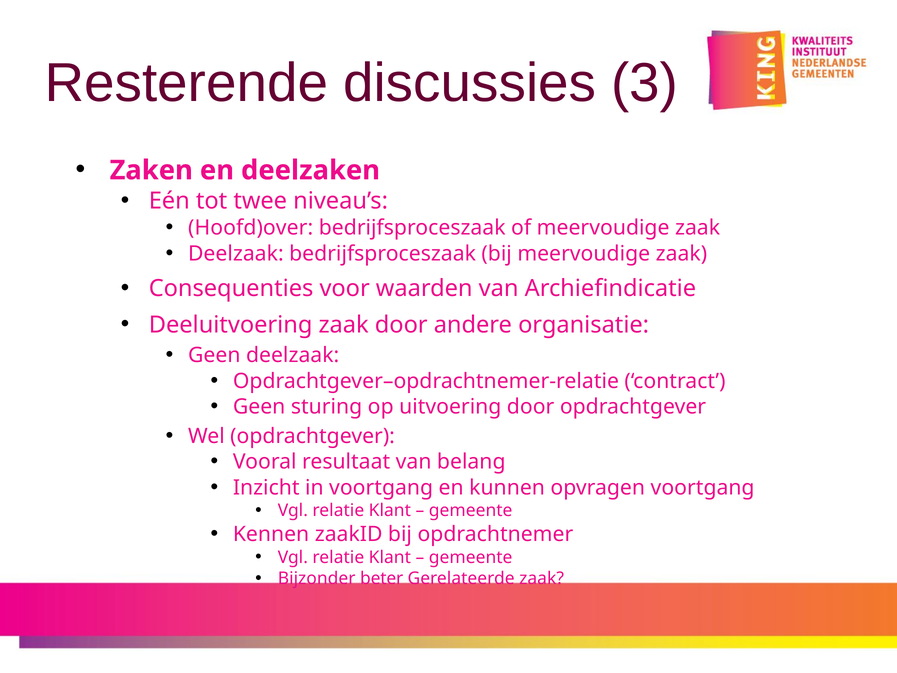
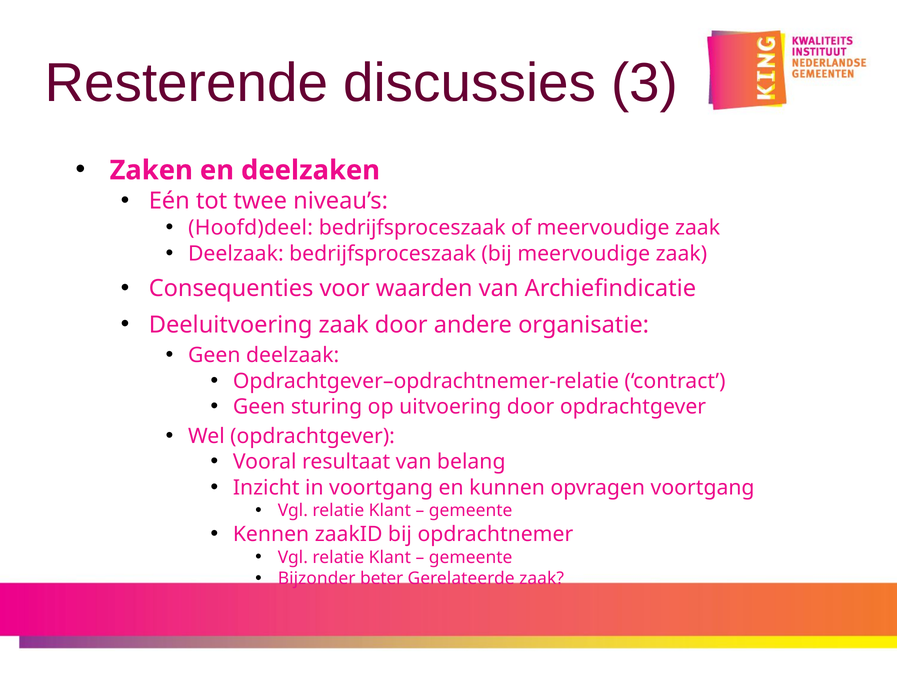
Hoofd)over: Hoofd)over -> Hoofd)deel
